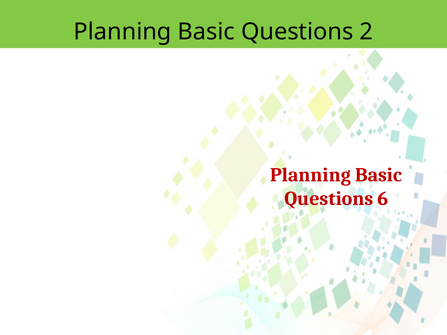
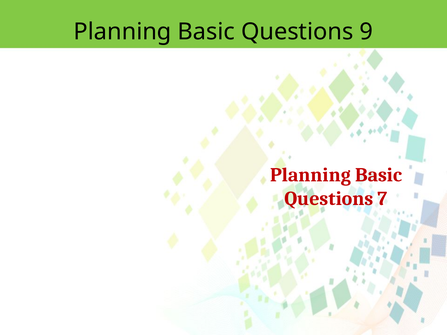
2: 2 -> 9
6: 6 -> 7
